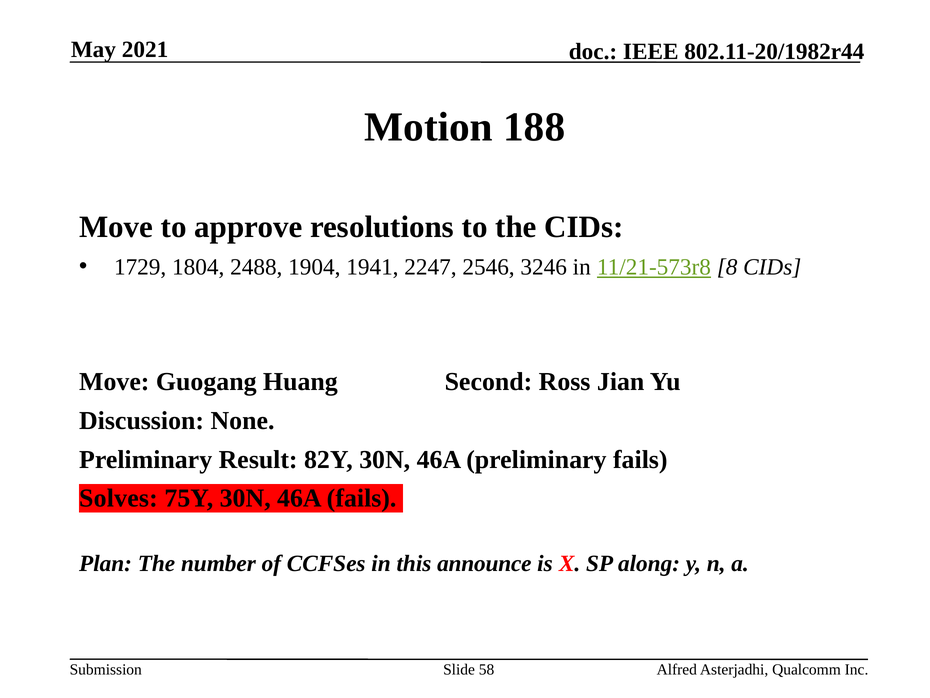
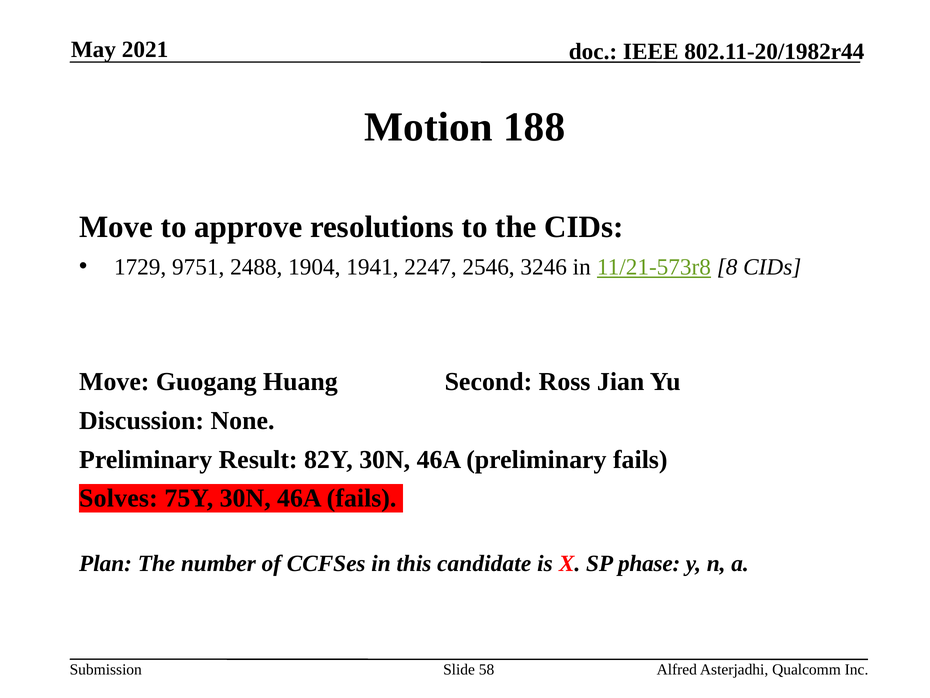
1804: 1804 -> 9751
announce: announce -> candidate
along: along -> phase
